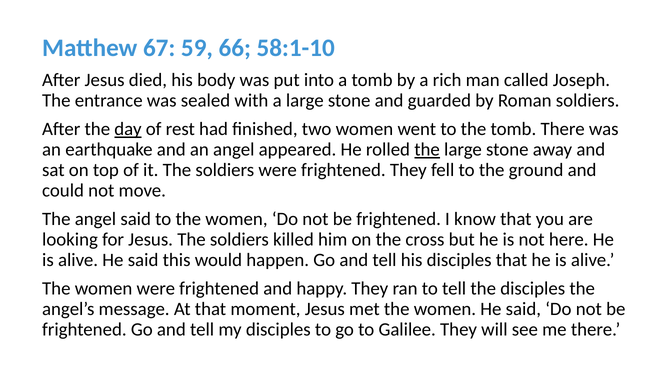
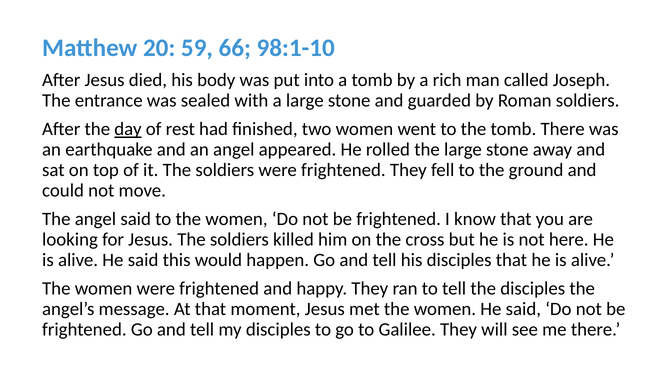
67: 67 -> 20
58:1-10: 58:1-10 -> 98:1-10
the at (427, 150) underline: present -> none
